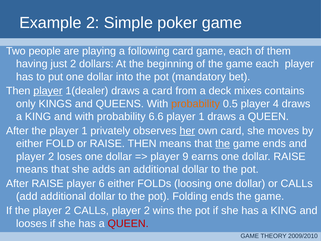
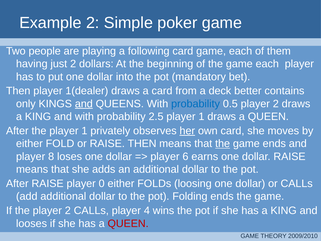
player at (48, 91) underline: present -> none
mixes: mixes -> better
and at (84, 104) underline: none -> present
probability at (196, 104) colour: orange -> blue
0.5 player 4: 4 -> 2
6.6: 6.6 -> 2.5
2 at (51, 156): 2 -> 8
9: 9 -> 6
6: 6 -> 0
CALLs player 2: 2 -> 4
